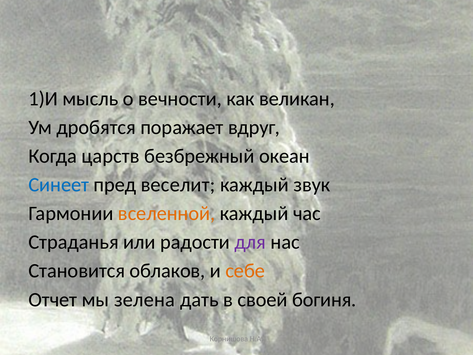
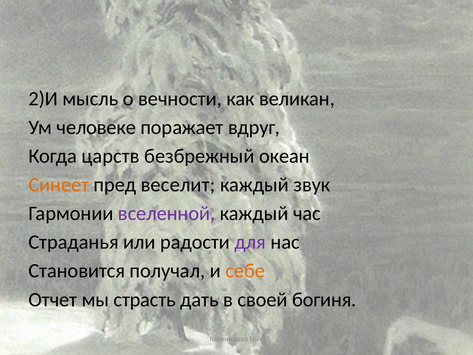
1)И: 1)И -> 2)И
дробятся: дробятся -> человеке
Синеет colour: blue -> orange
вселенной colour: orange -> purple
облаков: облаков -> получал
зелена: зелена -> страсть
